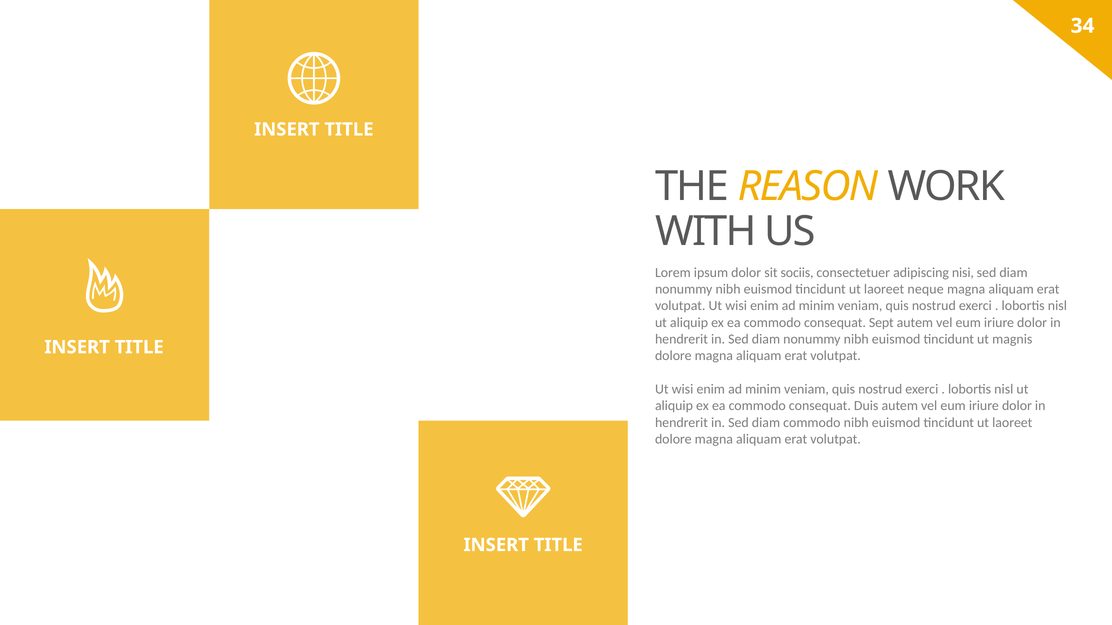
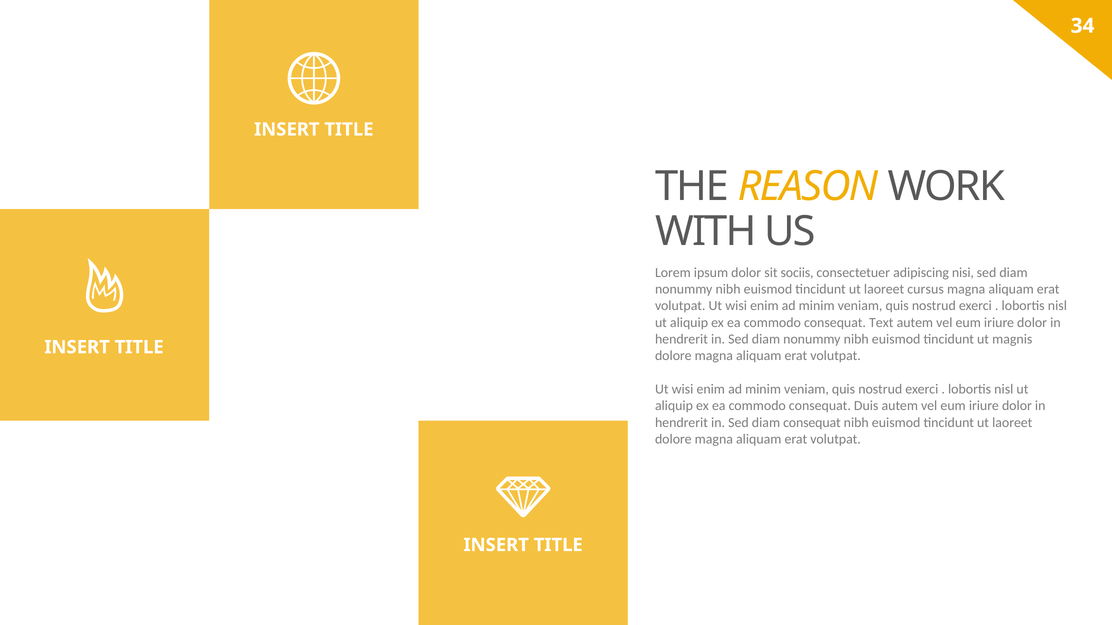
neque: neque -> cursus
Sept: Sept -> Text
diam commodo: commodo -> consequat
